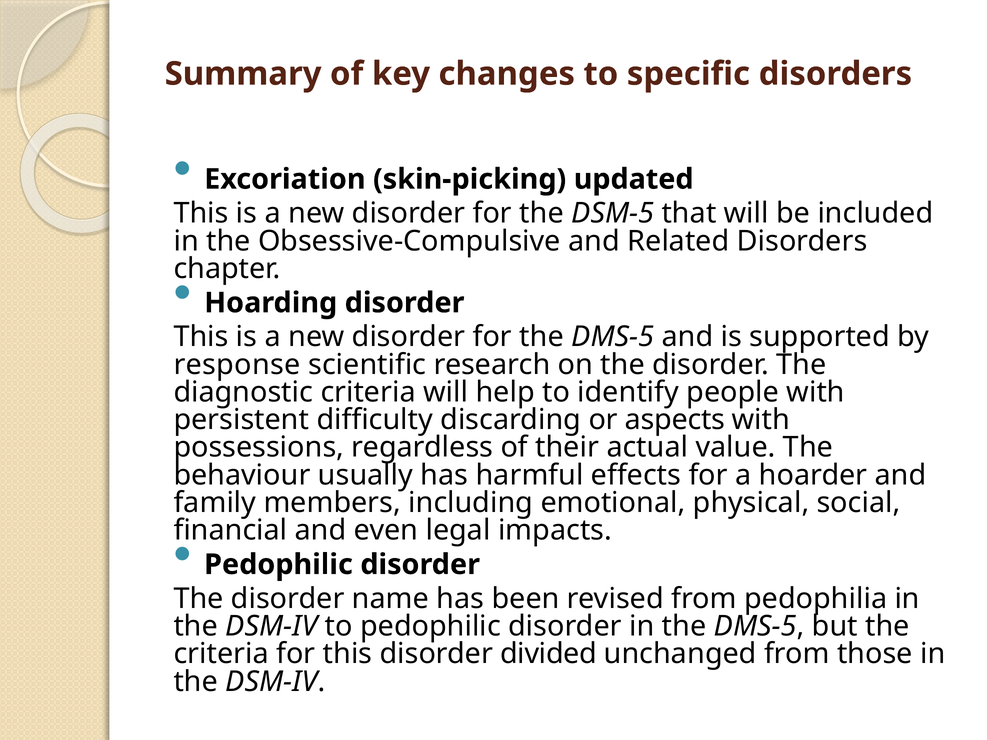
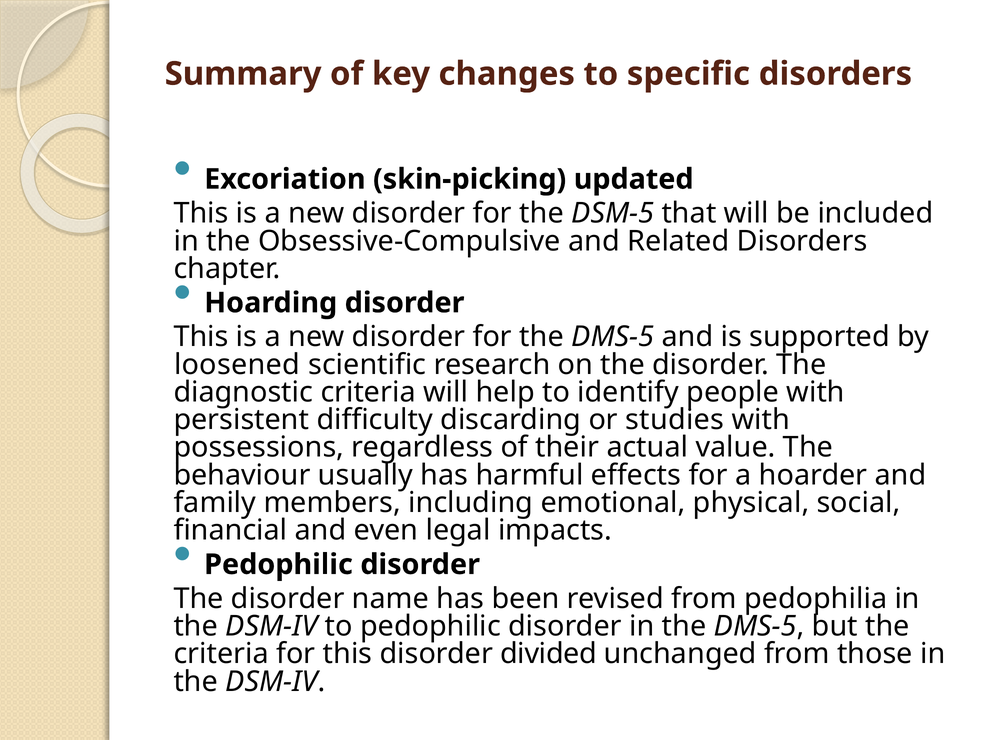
response: response -> loosened
aspects: aspects -> studies
